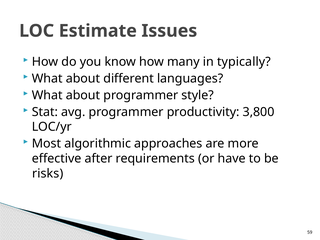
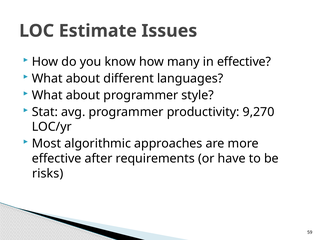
in typically: typically -> effective
3,800: 3,800 -> 9,270
